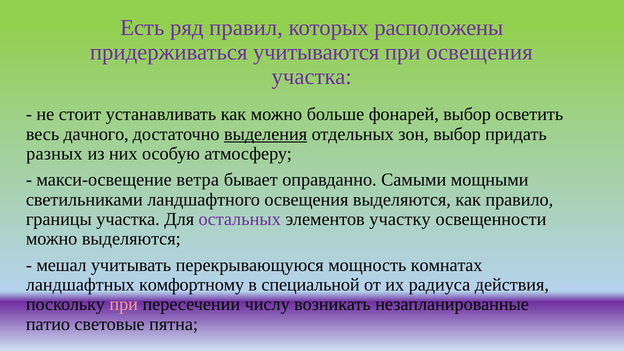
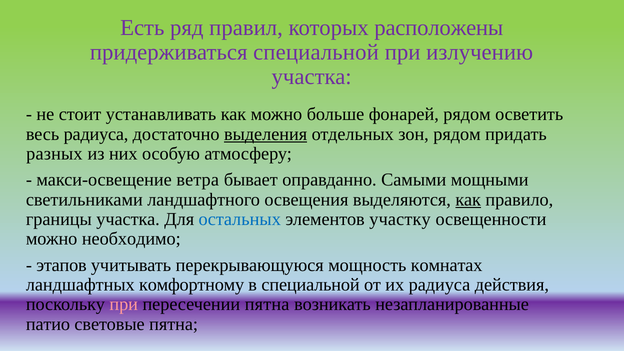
придерживаться учитываются: учитываются -> специальной
при освещения: освещения -> излучению
фонарей выбор: выбор -> рядом
весь дачного: дачного -> радиуса
зон выбор: выбор -> рядом
как at (468, 200) underline: none -> present
остальных colour: purple -> blue
можно выделяются: выделяются -> необходимо
мешал: мешал -> этапов
пересечении числу: числу -> пятна
